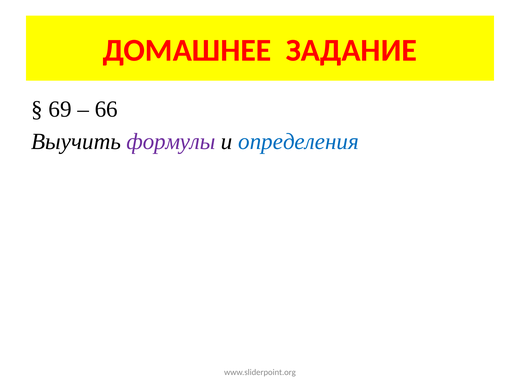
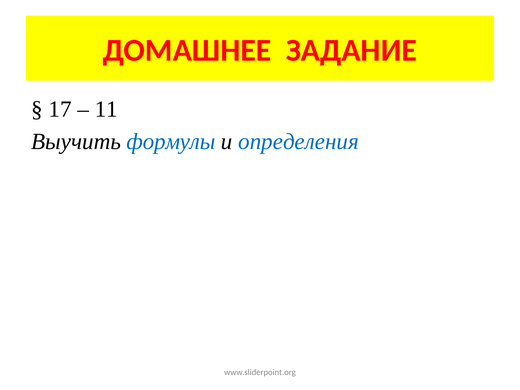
69: 69 -> 17
66: 66 -> 11
формулы colour: purple -> blue
